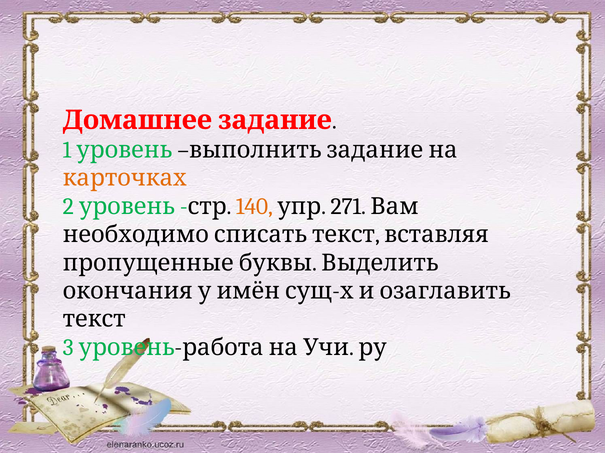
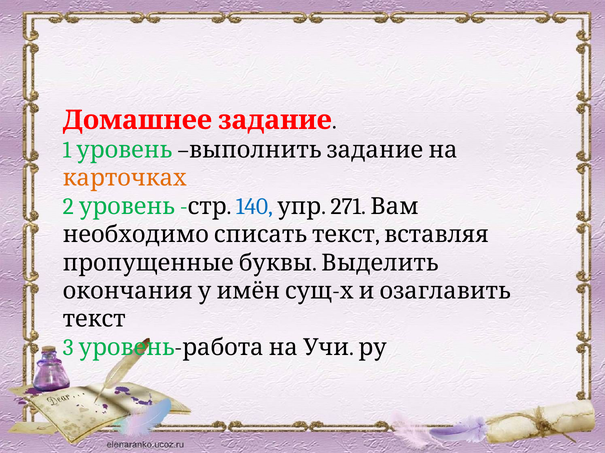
140 colour: orange -> blue
